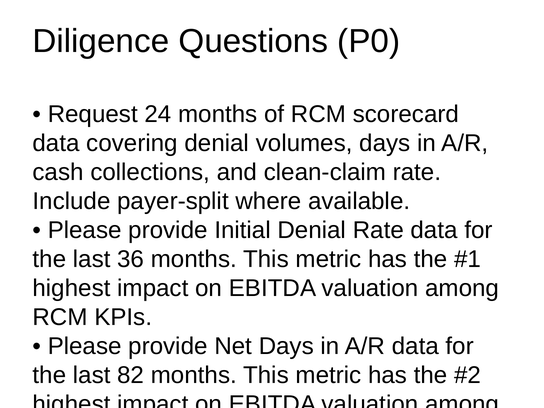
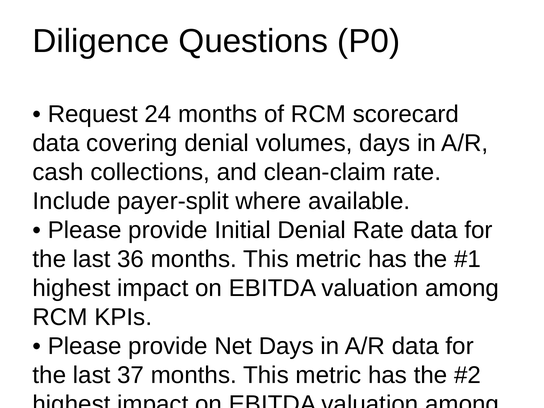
82: 82 -> 37
